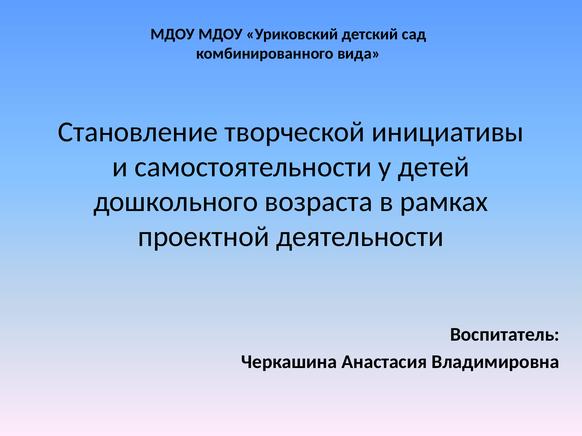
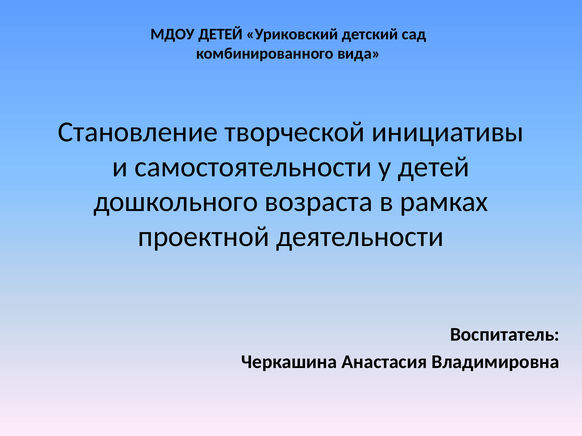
МДОУ МДОУ: МДОУ -> ДЕТЕЙ
